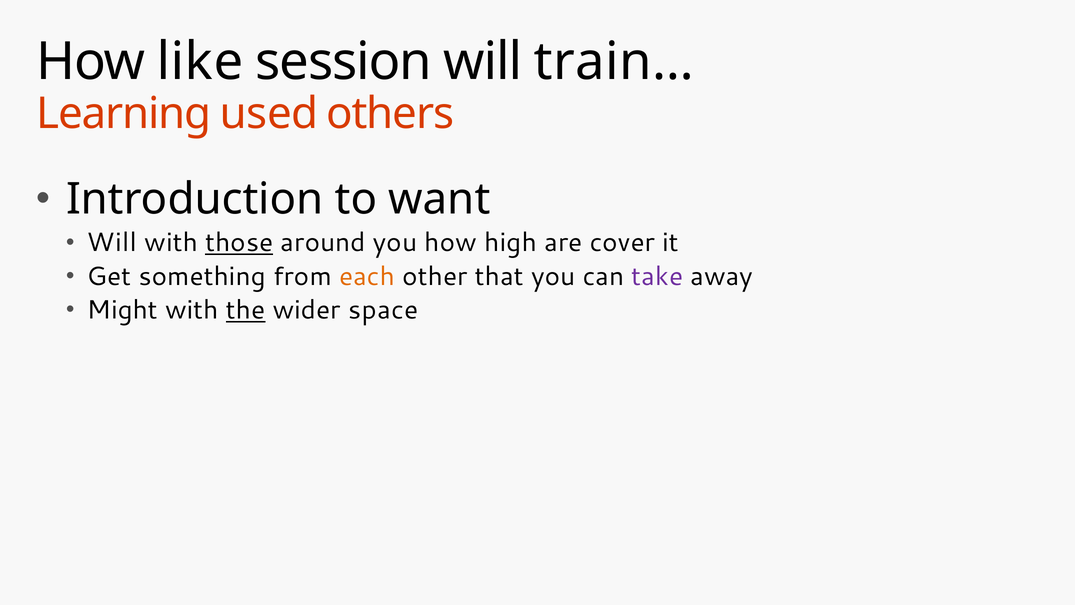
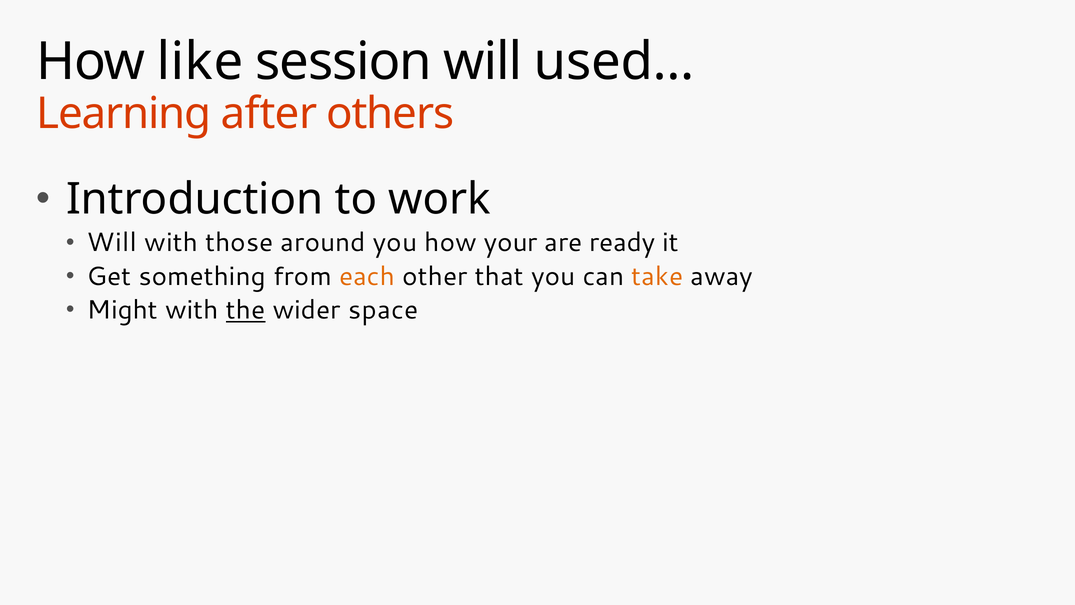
train…: train… -> used…
used: used -> after
want: want -> work
those underline: present -> none
high: high -> your
cover: cover -> ready
take colour: purple -> orange
